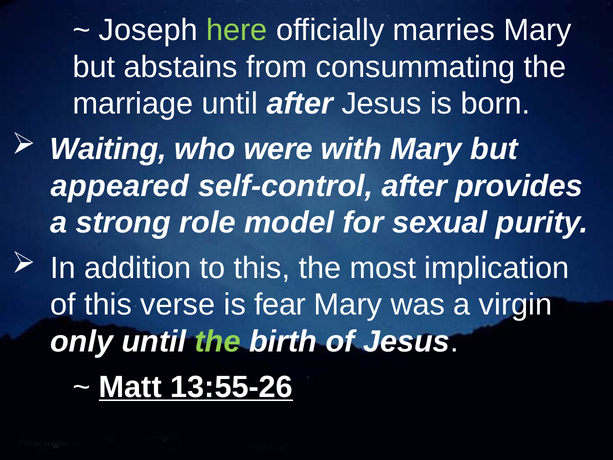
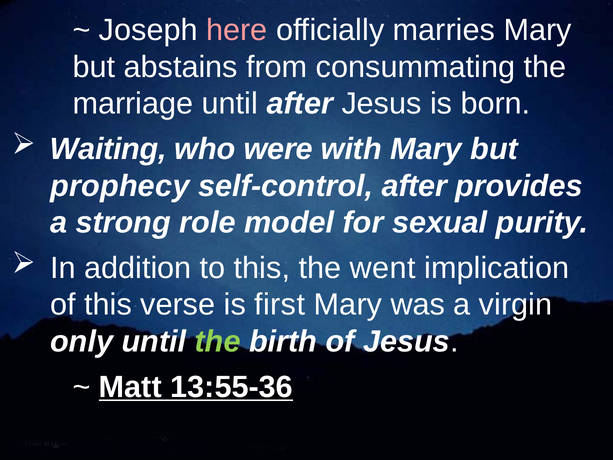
here colour: light green -> pink
appeared: appeared -> prophecy
most: most -> went
fear: fear -> first
13:55-26: 13:55-26 -> 13:55-36
